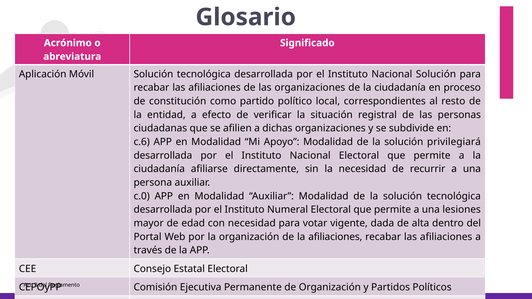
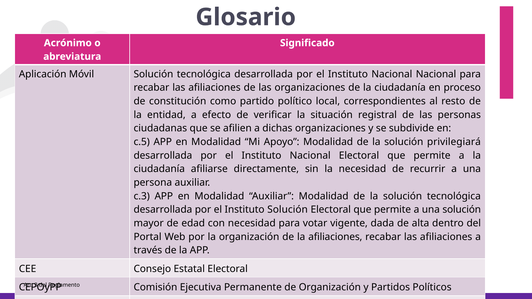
Nacional Solución: Solución -> Nacional
c.6: c.6 -> c.5
c.0: c.0 -> c.3
Instituto Numeral: Numeral -> Solución
una lesiones: lesiones -> solución
